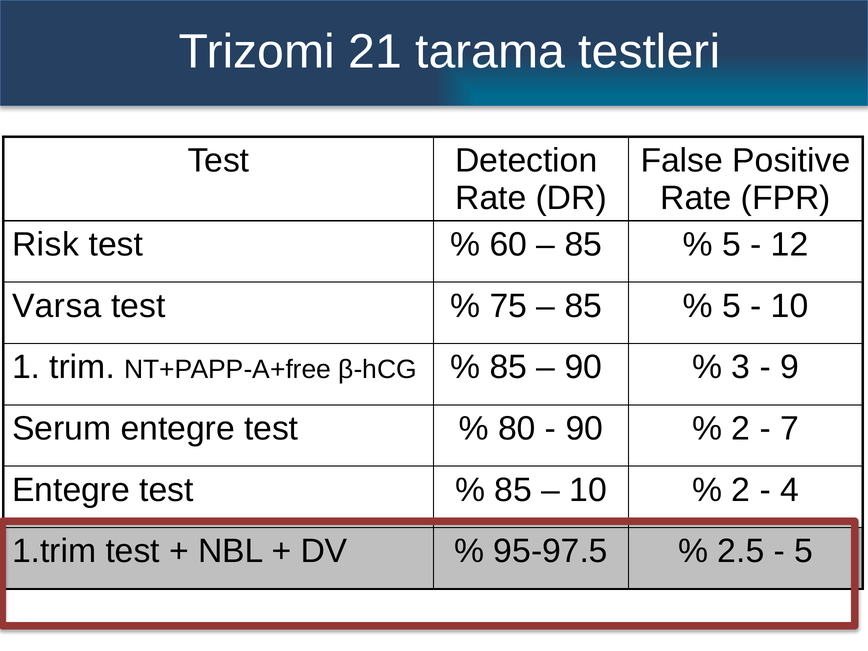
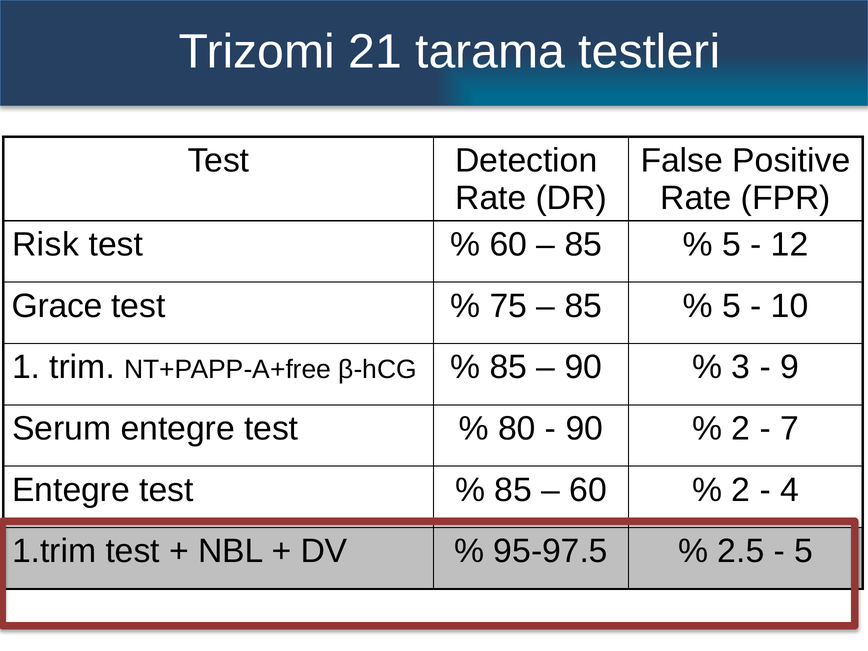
Varsa: Varsa -> Grace
10 at (588, 490): 10 -> 60
